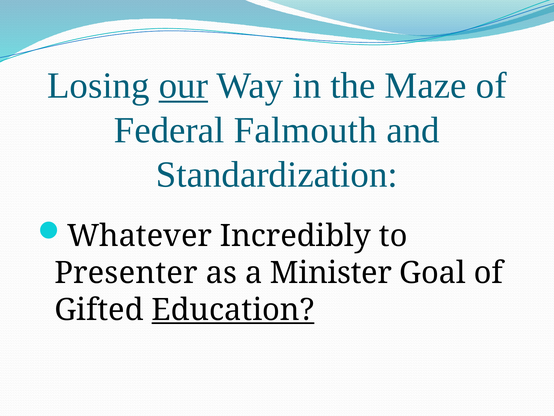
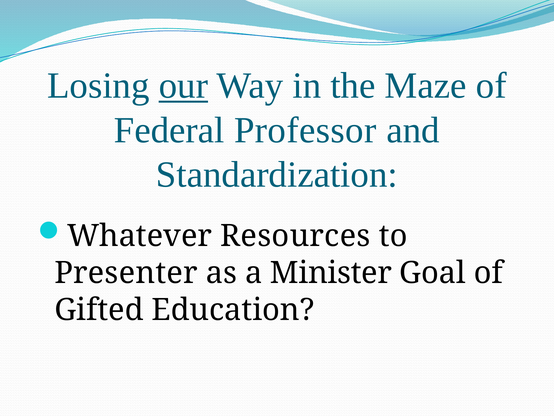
Falmouth: Falmouth -> Professor
Incredibly: Incredibly -> Resources
Education underline: present -> none
